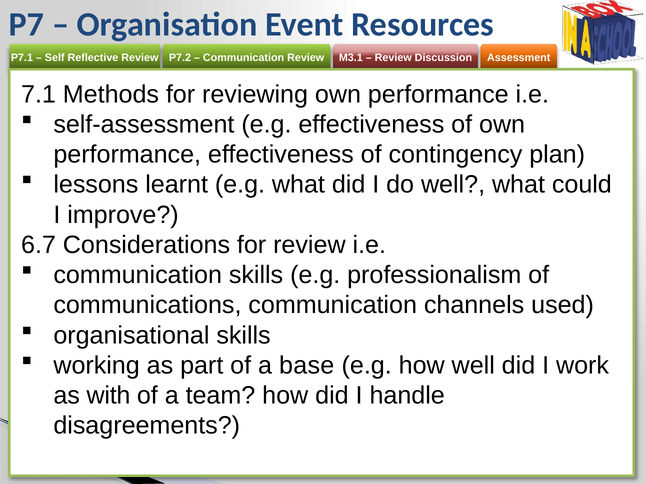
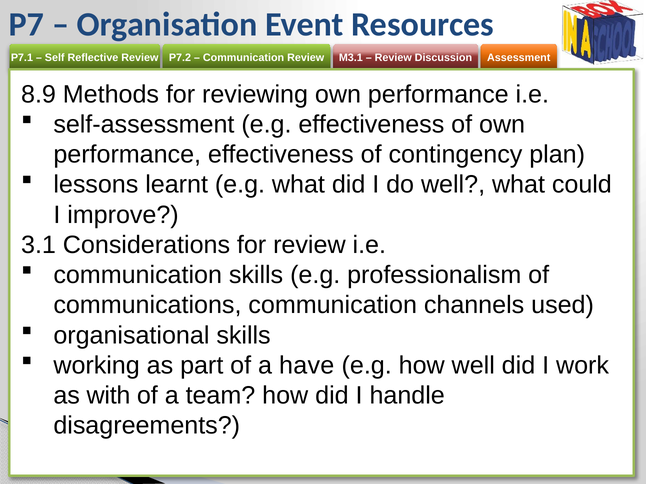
7.1: 7.1 -> 8.9
6.7: 6.7 -> 3.1
base: base -> have
